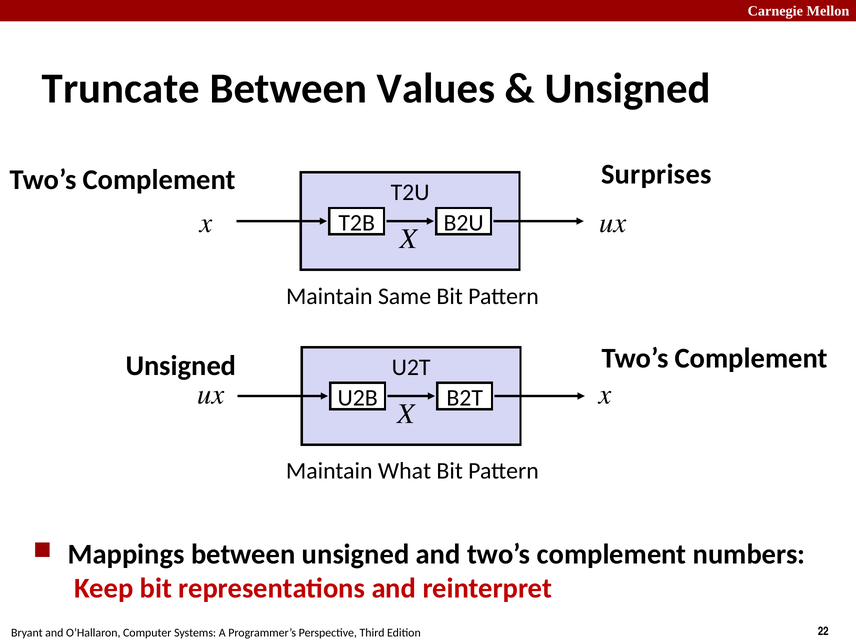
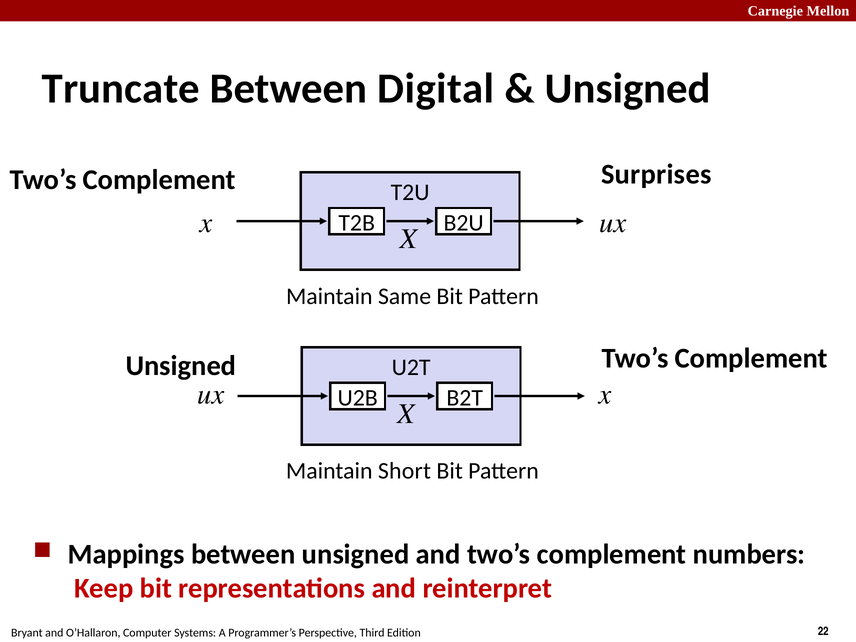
Values: Values -> Digital
What: What -> Short
